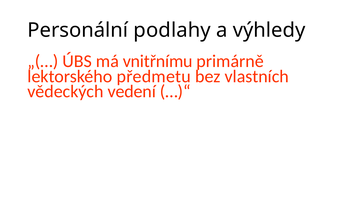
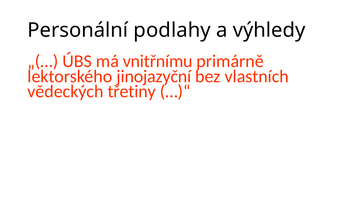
předmetu: předmetu -> jinojazyční
vedení: vedení -> třetiny
